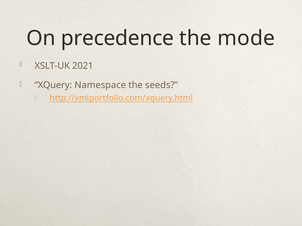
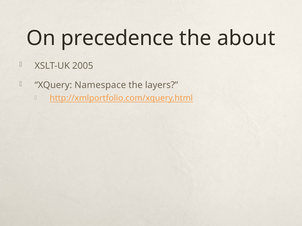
mode: mode -> about
2021: 2021 -> 2005
seeds: seeds -> layers
